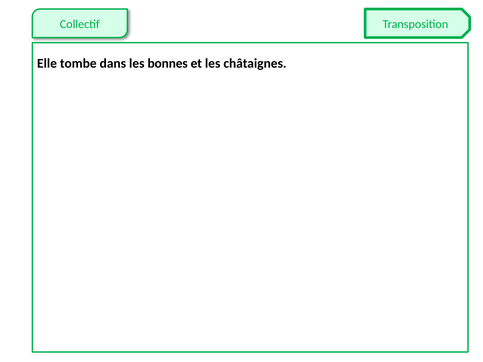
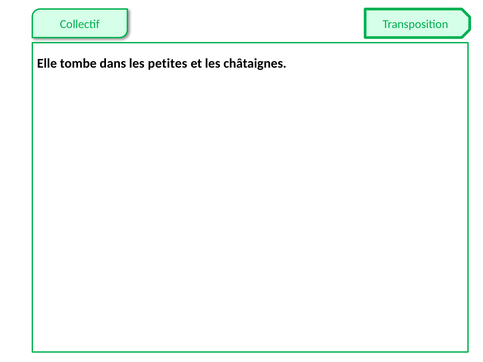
bonnes: bonnes -> petites
